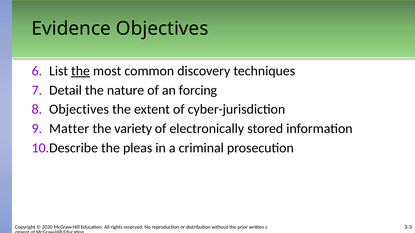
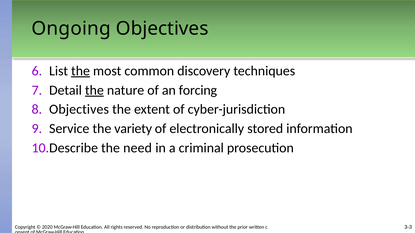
Evidence: Evidence -> Ongoing
the at (94, 90) underline: none -> present
Matter: Matter -> Service
pleas: pleas -> need
